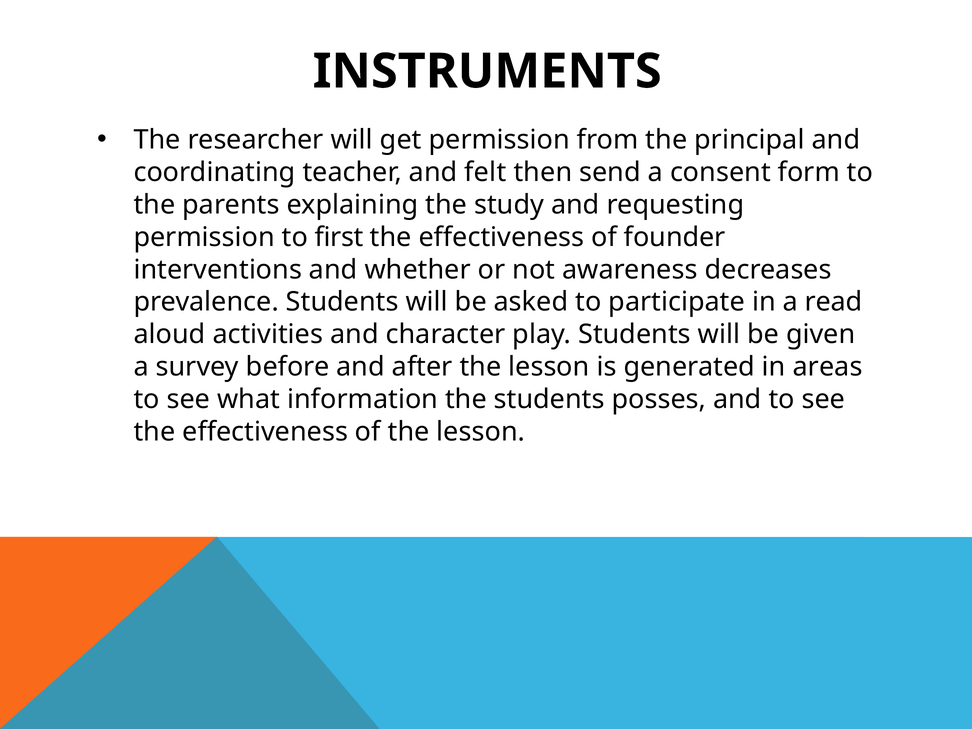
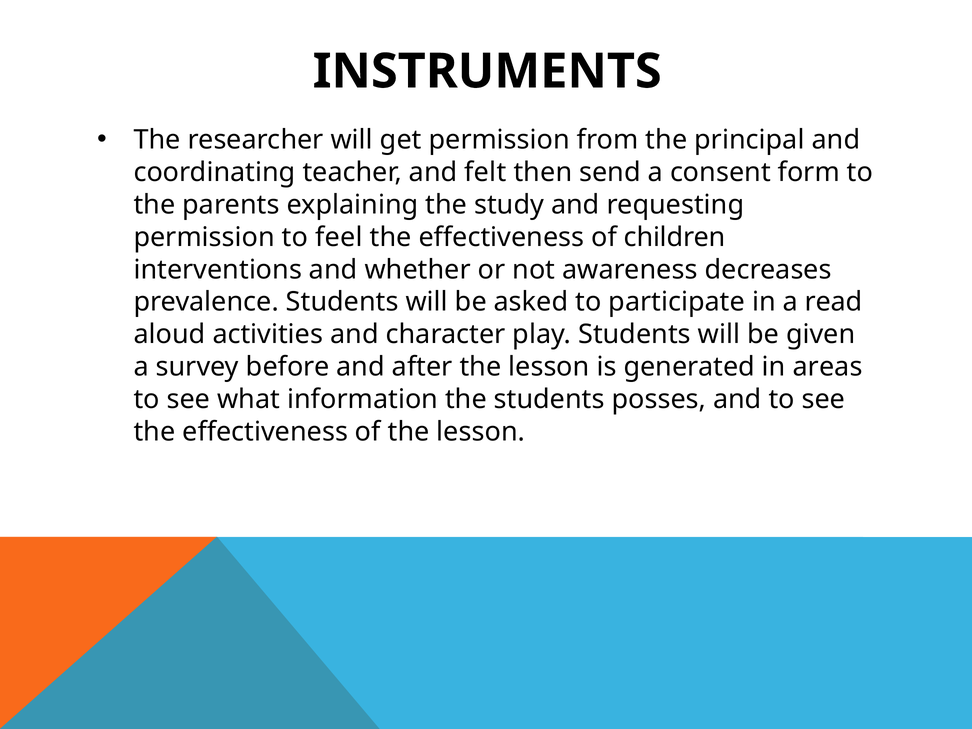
first: first -> feel
founder: founder -> children
